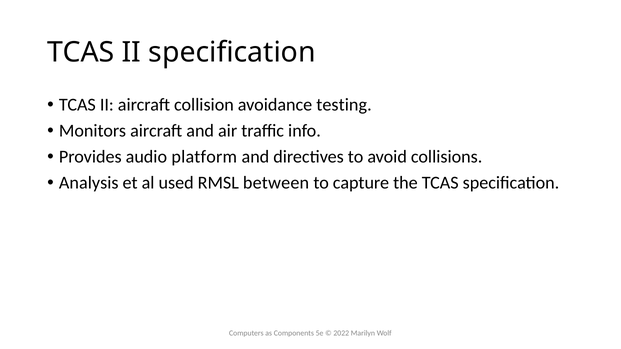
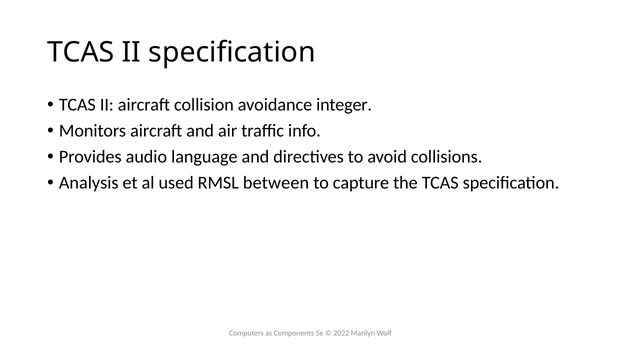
testing: testing -> integer
platform: platform -> language
